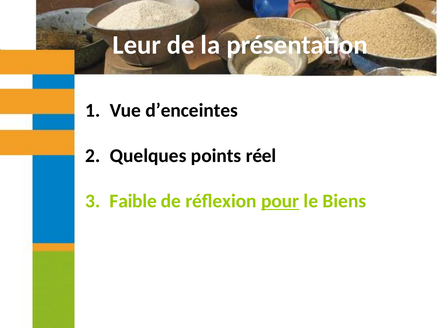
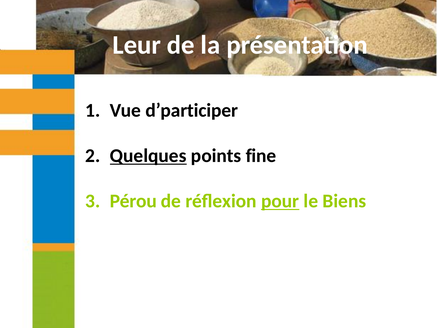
d’enceintes: d’enceintes -> d’participer
Quelques underline: none -> present
réel: réel -> fine
Faible: Faible -> Pérou
